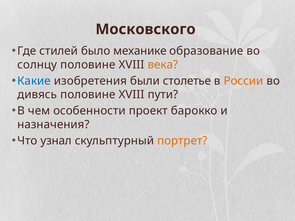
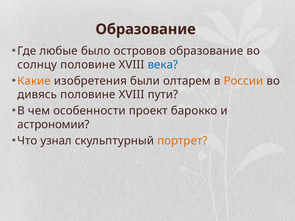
Московского at (146, 29): Московского -> Образование
стилей: стилей -> любые
механике: механике -> островов
века colour: orange -> blue
Какие colour: blue -> orange
столетье: столетье -> олтарем
назначения: назначения -> астрономии
